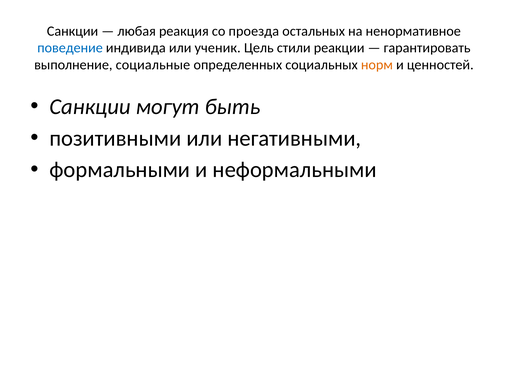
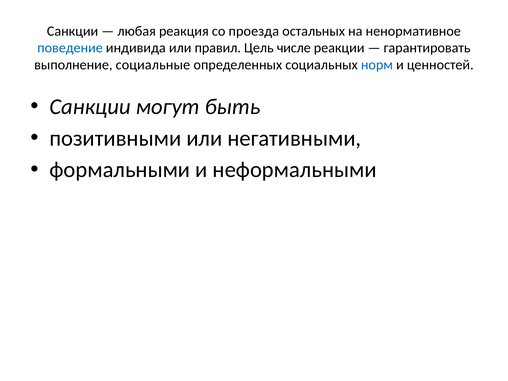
ученик: ученик -> правил
стили: стили -> числе
норм colour: orange -> blue
